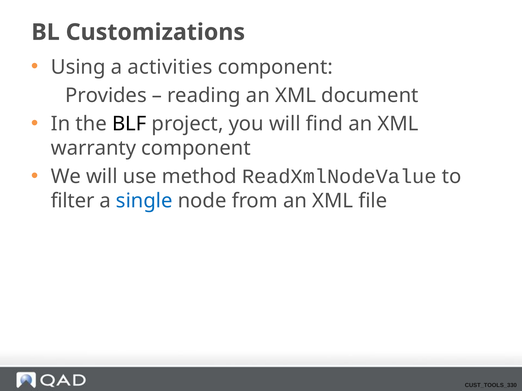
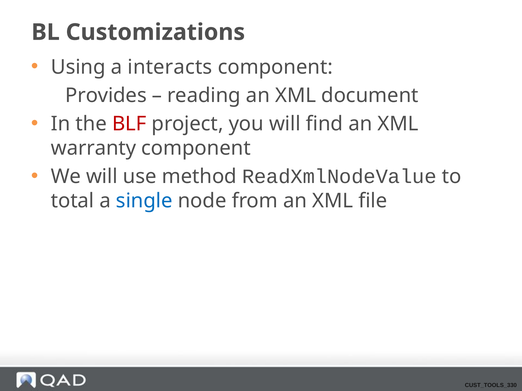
activities: activities -> interacts
BLF colour: black -> red
filter: filter -> total
